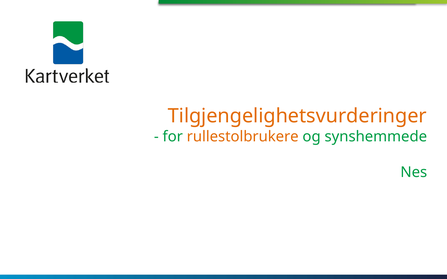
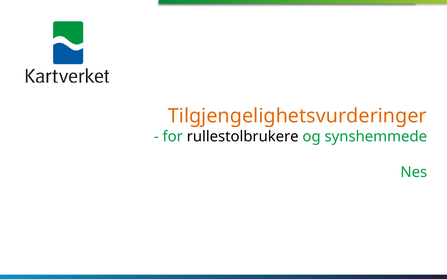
rullestolbrukere colour: orange -> black
